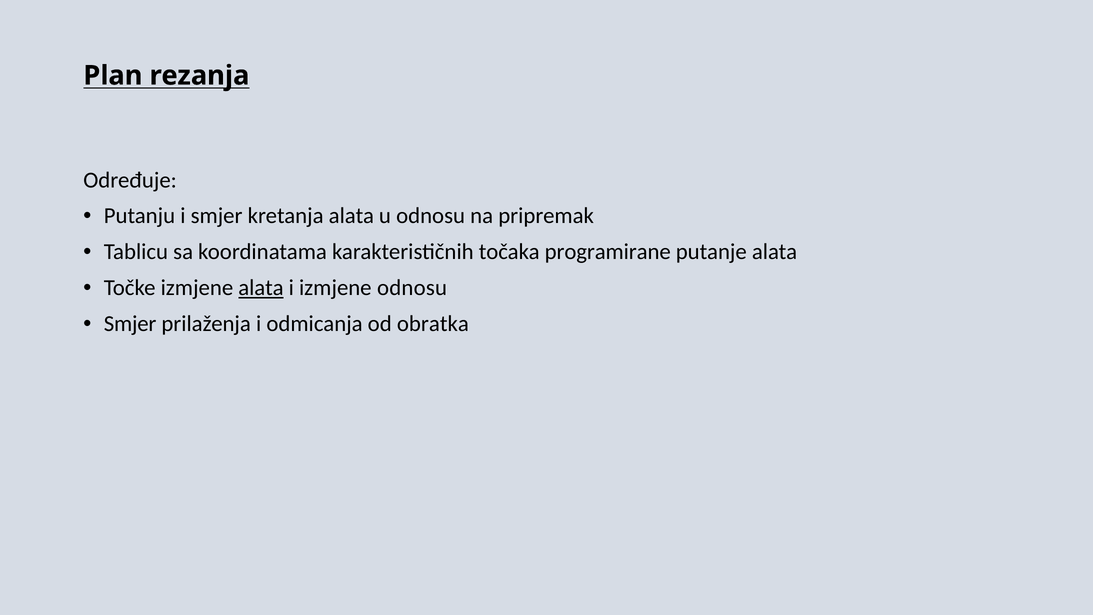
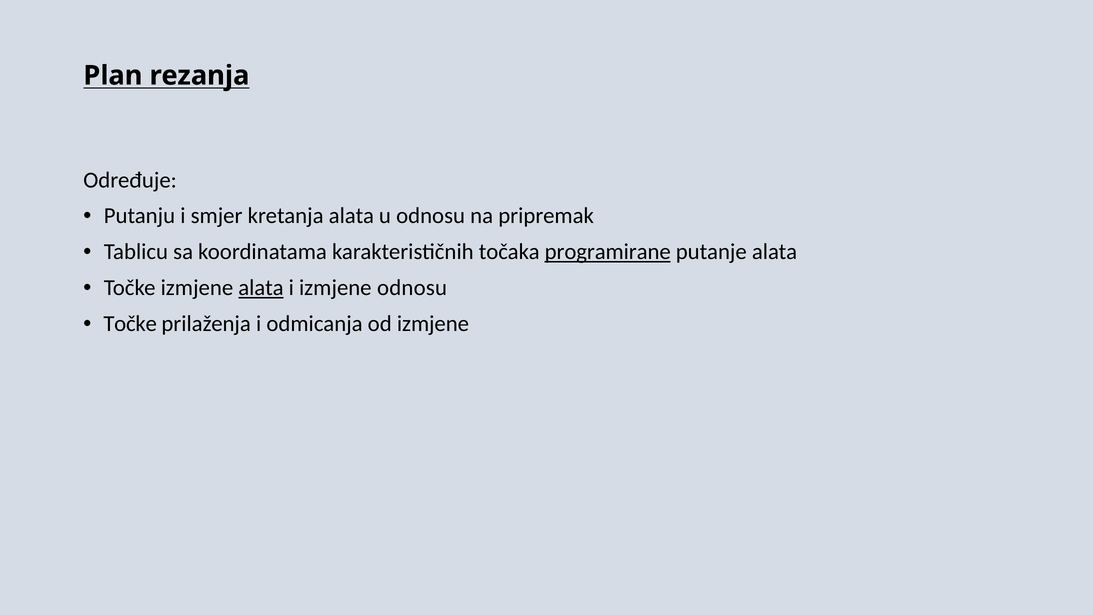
programirane underline: none -> present
Smjer at (130, 324): Smjer -> Točke
od obratka: obratka -> izmjene
